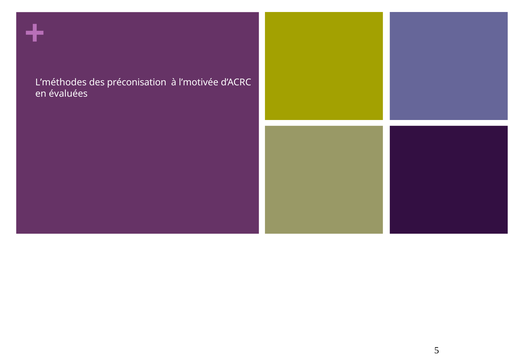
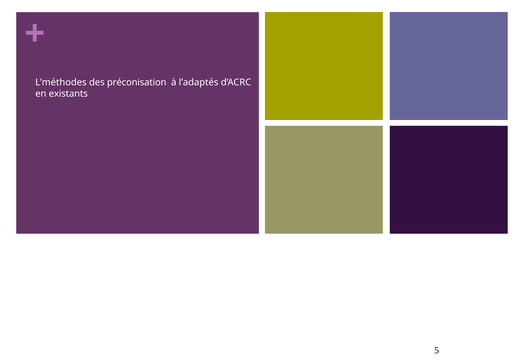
l’motivée: l’motivée -> l’adaptés
évaluées: évaluées -> existants
